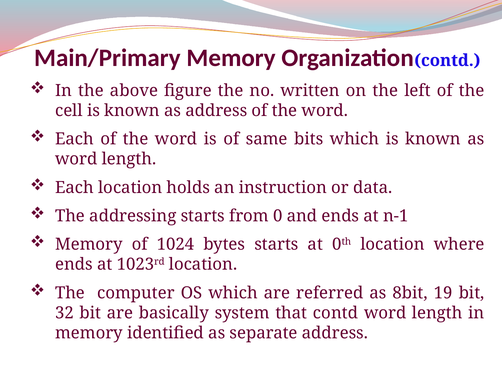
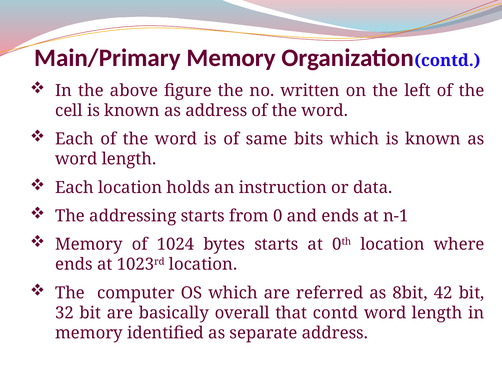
19: 19 -> 42
system: system -> overall
